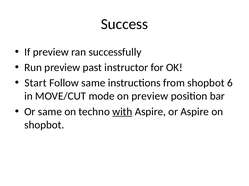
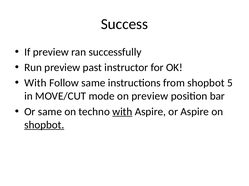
Start at (35, 83): Start -> With
6: 6 -> 5
shopbot at (44, 125) underline: none -> present
